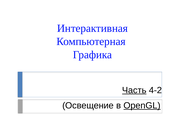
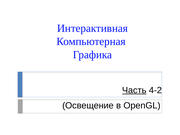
OpenGL underline: present -> none
